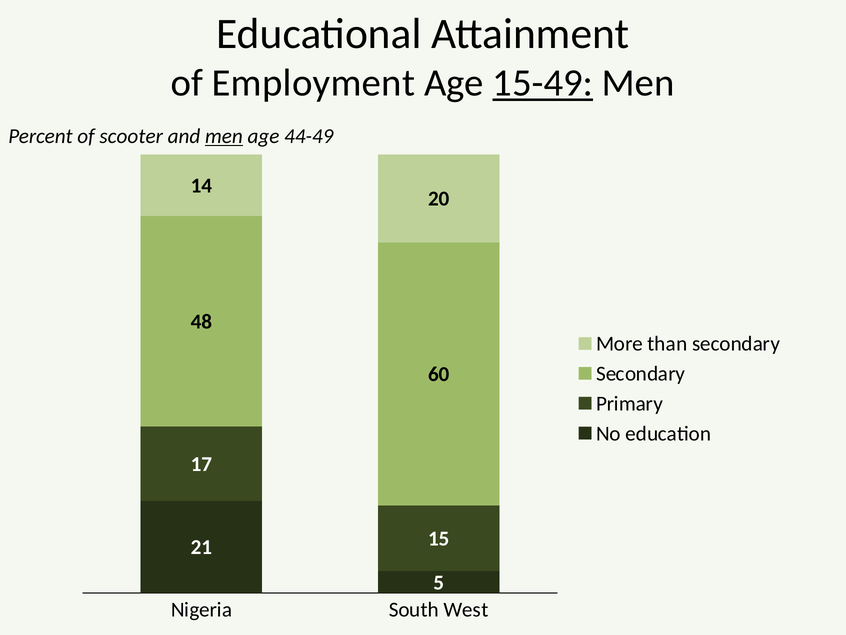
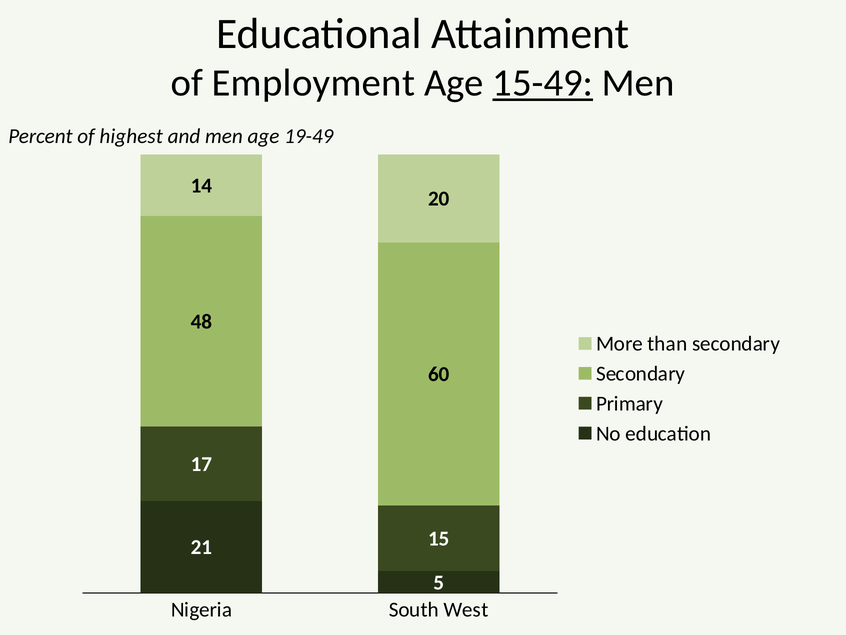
scooter: scooter -> highest
men at (224, 136) underline: present -> none
44-49: 44-49 -> 19-49
